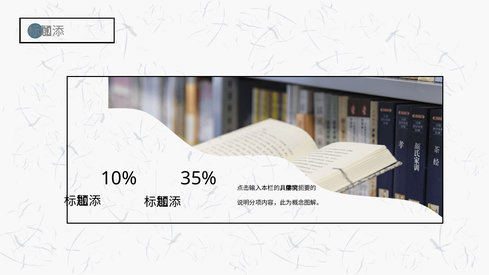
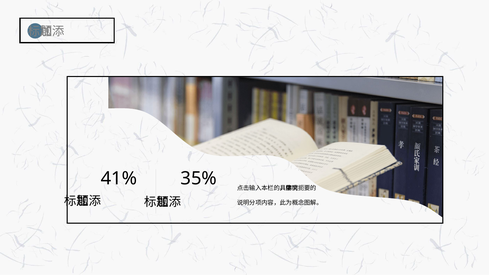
10%: 10% -> 41%
